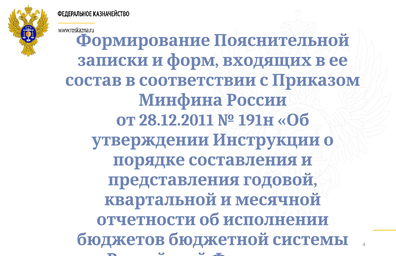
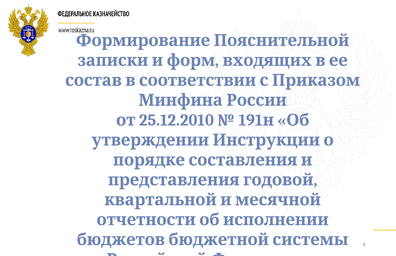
28.12.2011: 28.12.2011 -> 25.12.2010
